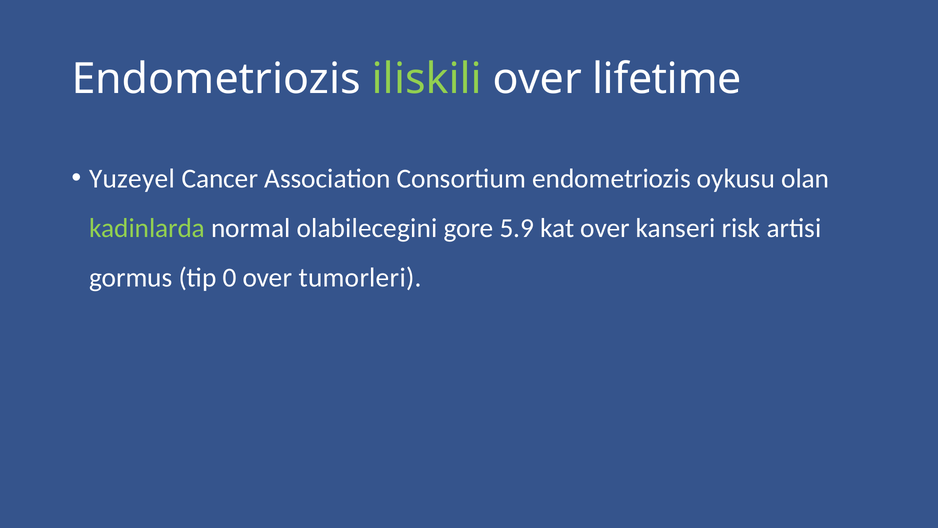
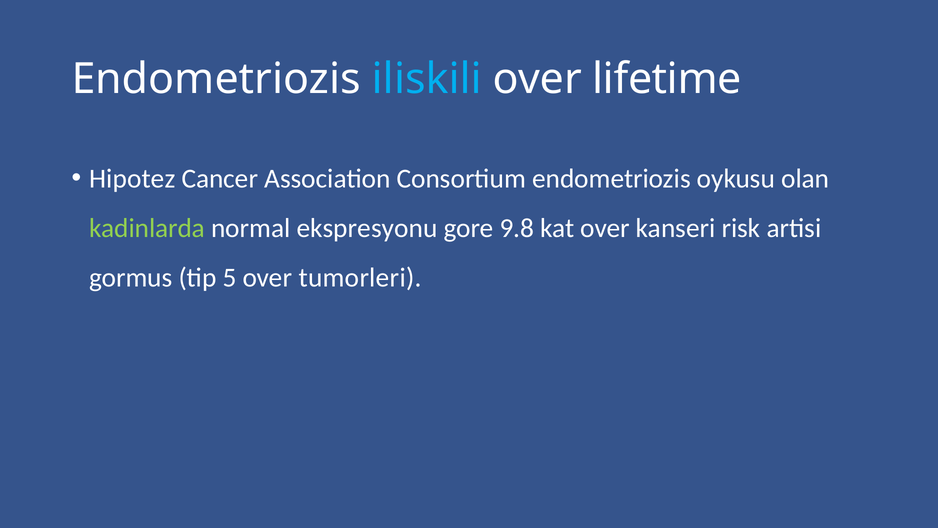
iliskili colour: light green -> light blue
Yuzeyel: Yuzeyel -> Hipotez
olabilecegini: olabilecegini -> ekspresyonu
5.9: 5.9 -> 9.8
0: 0 -> 5
